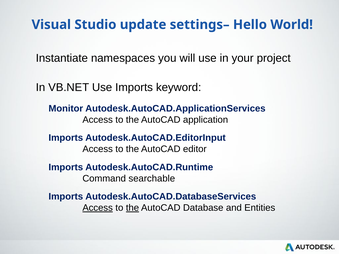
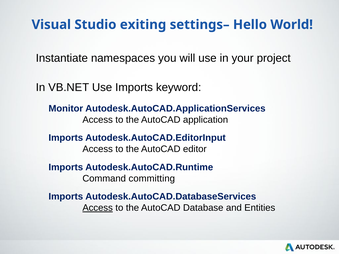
update: update -> exiting
searchable: searchable -> committing
the at (132, 208) underline: present -> none
